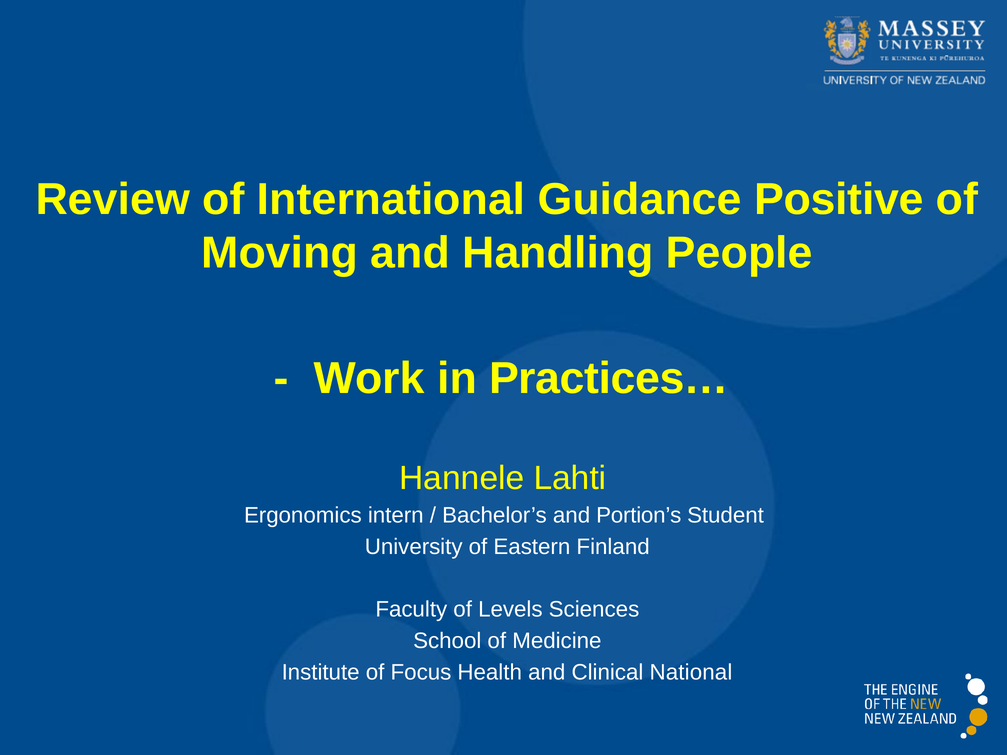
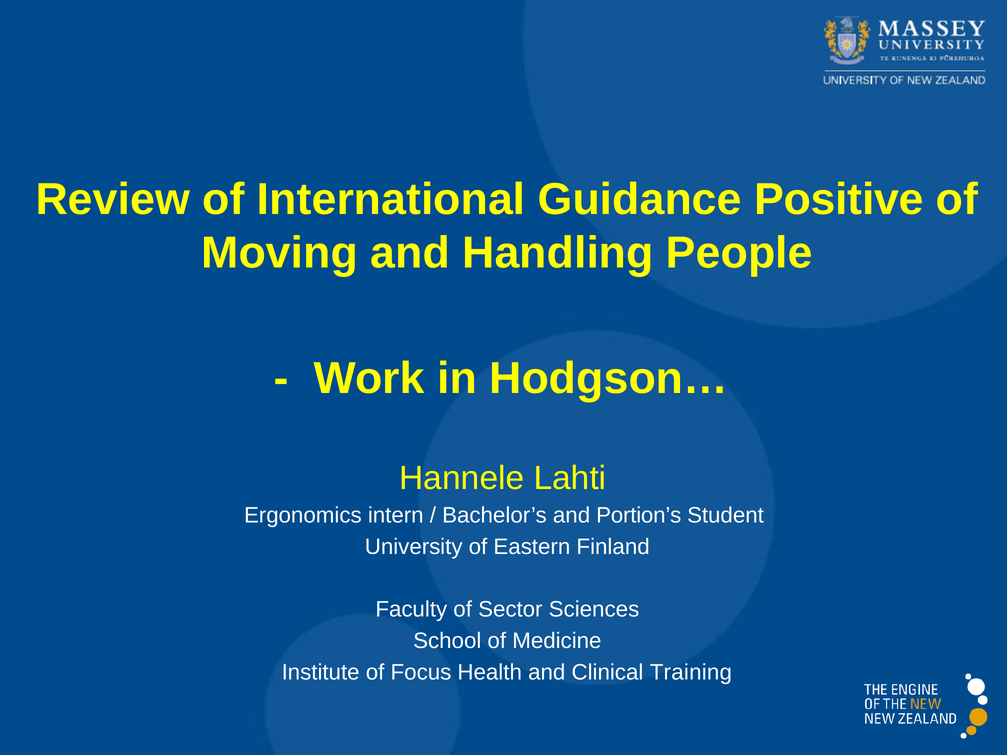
Practices…: Practices… -> Hodgson…
Levels: Levels -> Sector
National: National -> Training
